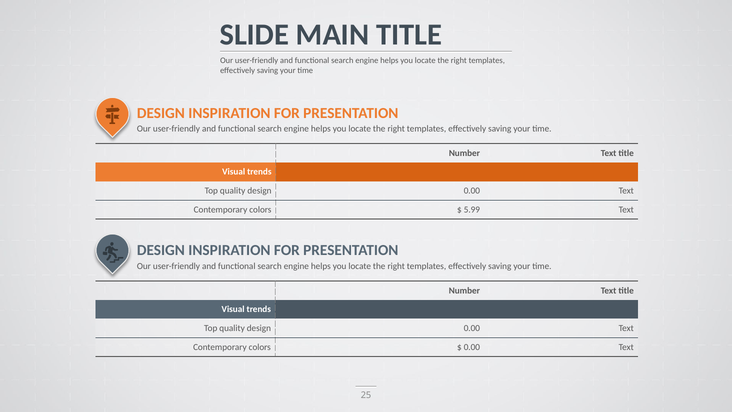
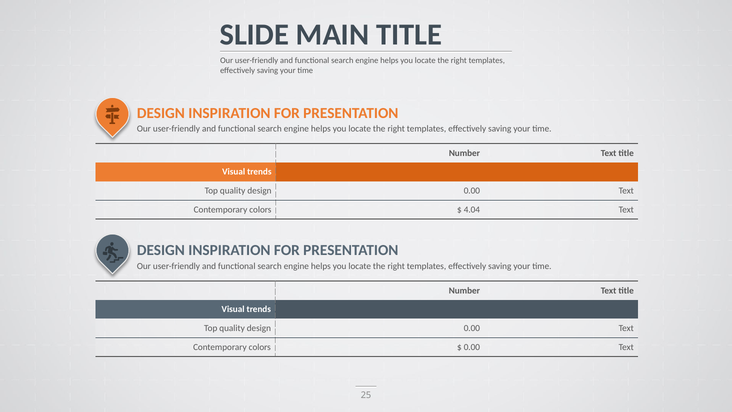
5.99: 5.99 -> 4.04
